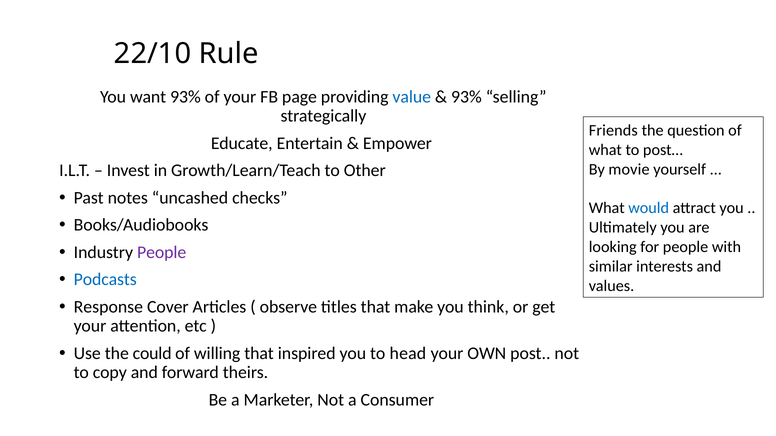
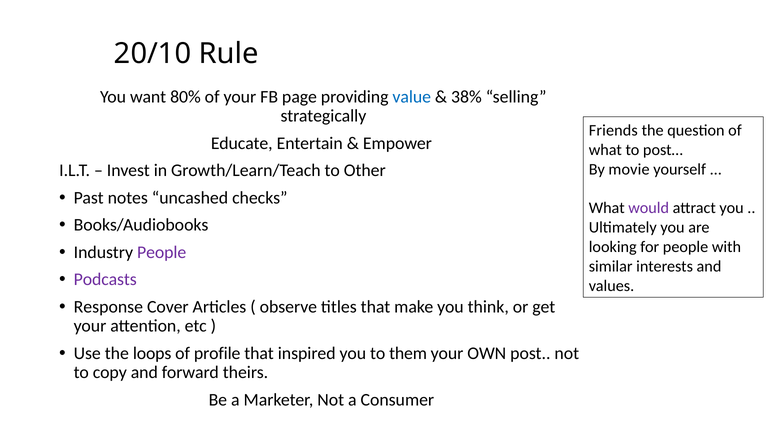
22/10: 22/10 -> 20/10
want 93%: 93% -> 80%
93% at (466, 97): 93% -> 38%
would colour: blue -> purple
Podcasts colour: blue -> purple
could: could -> loops
willing: willing -> profile
head: head -> them
